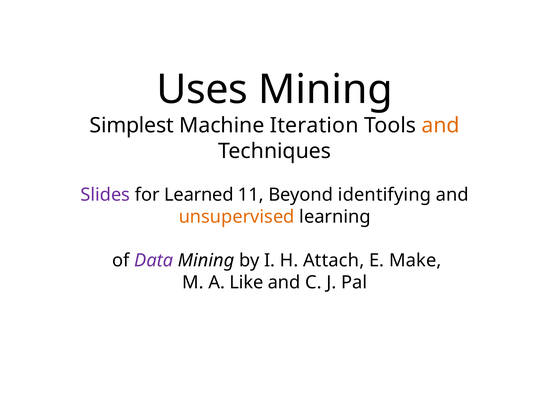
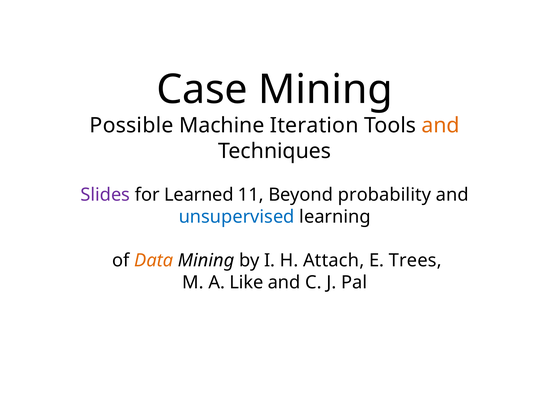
Uses: Uses -> Case
Simplest: Simplest -> Possible
identifying: identifying -> probability
unsupervised colour: orange -> blue
Data colour: purple -> orange
Make: Make -> Trees
